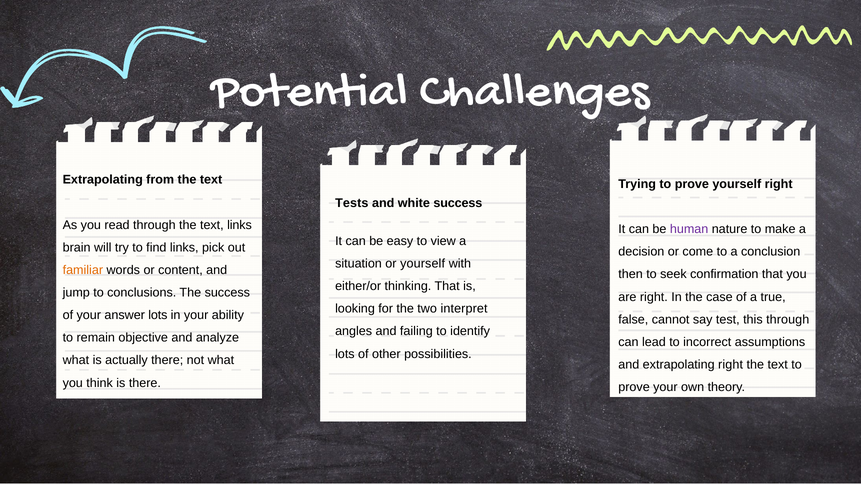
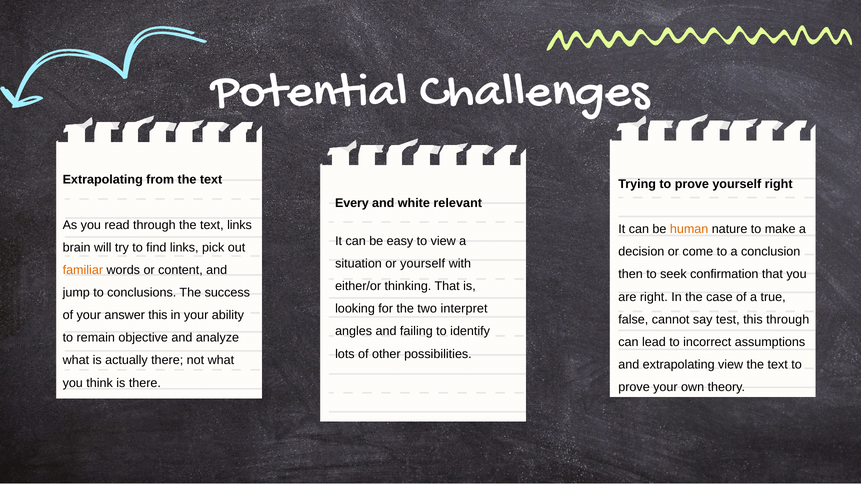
Tests: Tests -> Every
white success: success -> relevant
human colour: purple -> orange
answer lots: lots -> this
extrapolating right: right -> view
